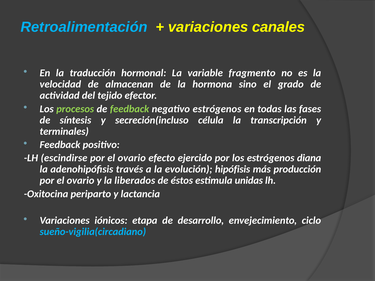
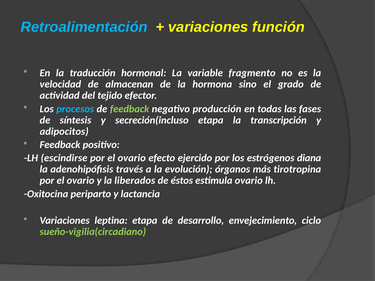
canales: canales -> función
procesos colour: light green -> light blue
negativo estrógenos: estrógenos -> producción
secreción(incluso célula: célula -> etapa
terminales: terminales -> adipocitos
hipófisis: hipófisis -> órganos
producción: producción -> tirotropina
estimula unidas: unidas -> ovario
iónicos: iónicos -> leptina
sueño-vigilia(circadiano colour: light blue -> light green
